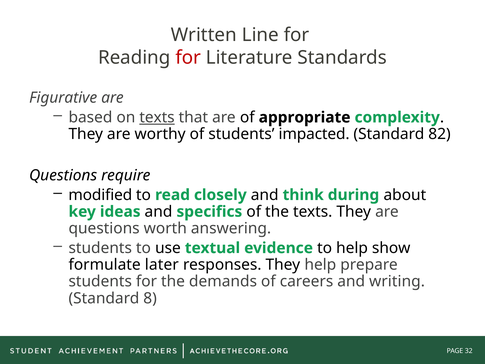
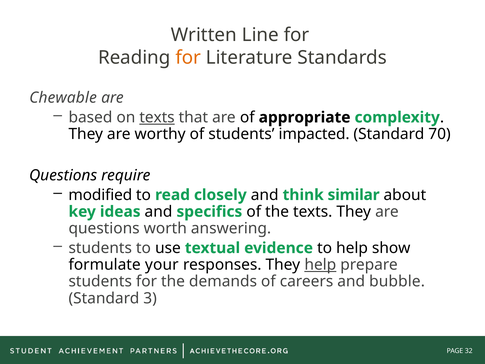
for at (188, 58) colour: red -> orange
Figurative: Figurative -> Chewable
82: 82 -> 70
during: during -> similar
later: later -> your
help at (320, 265) underline: none -> present
writing: writing -> bubble
8: 8 -> 3
